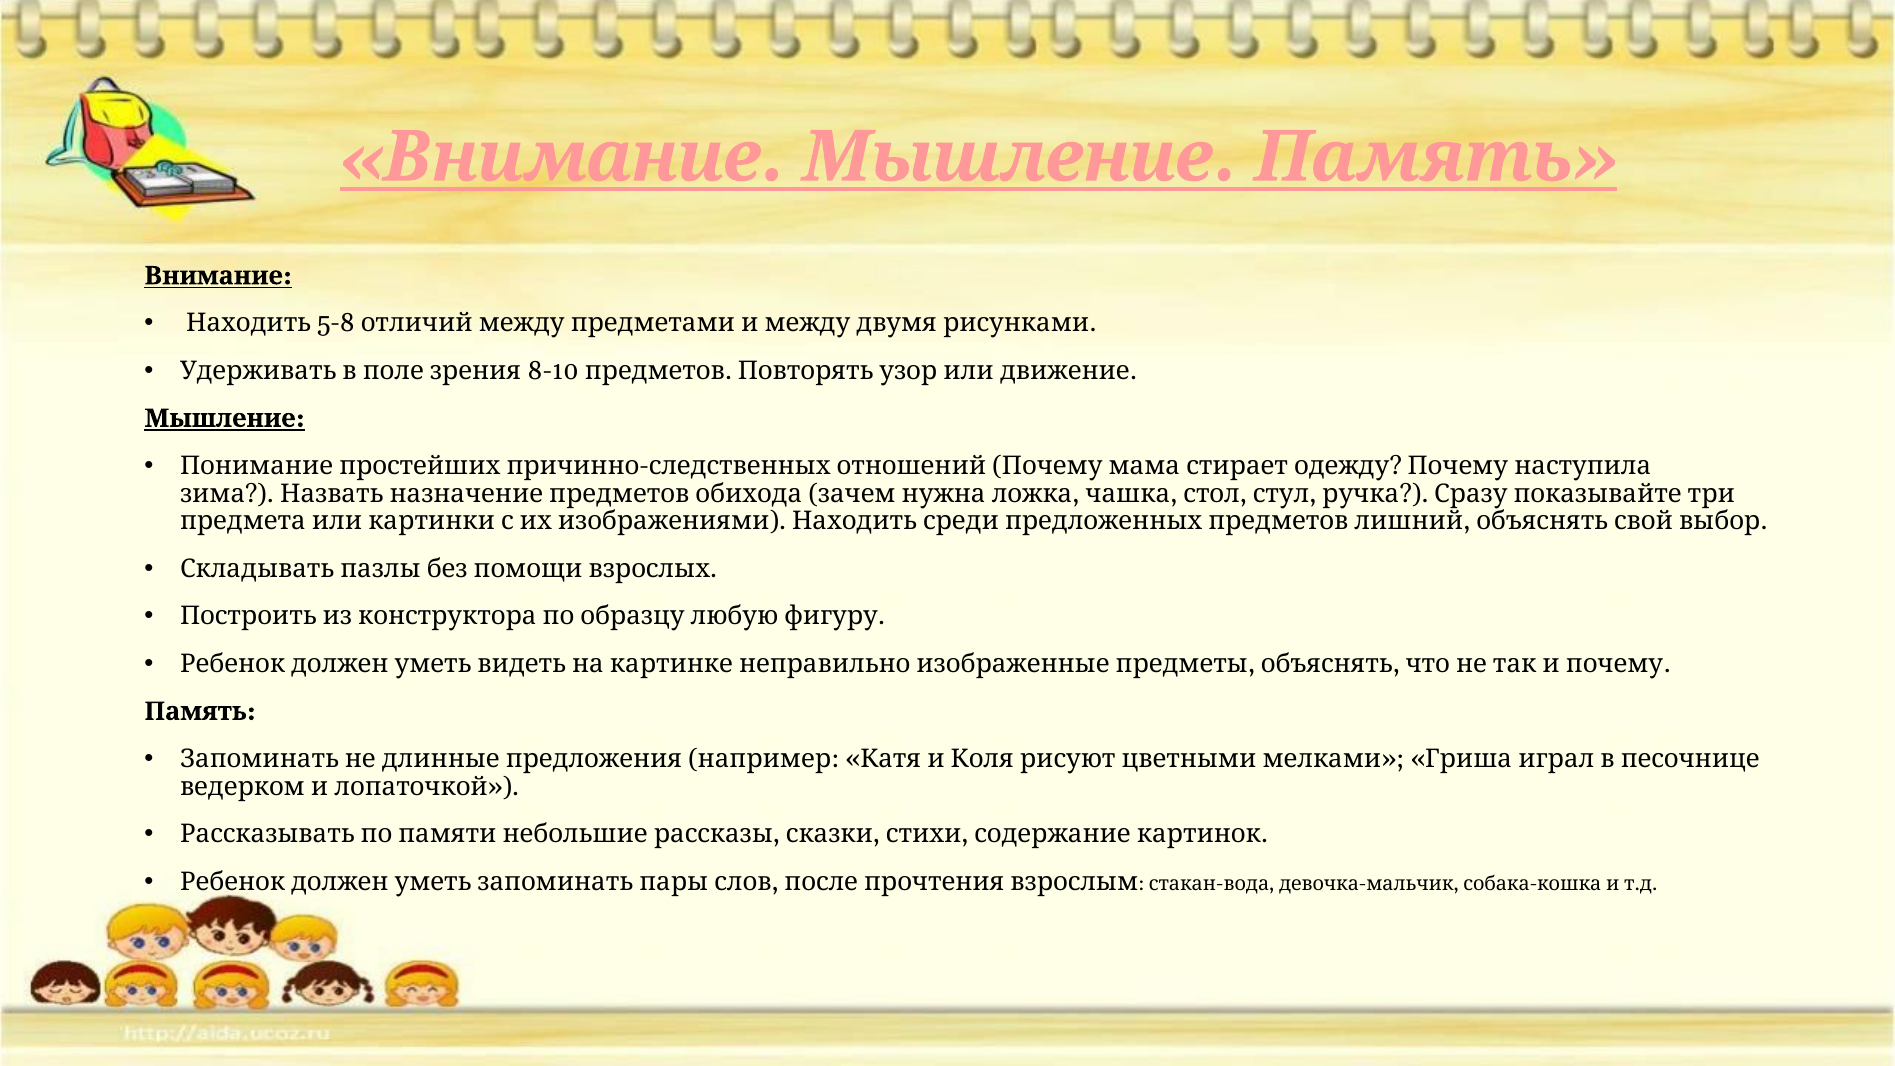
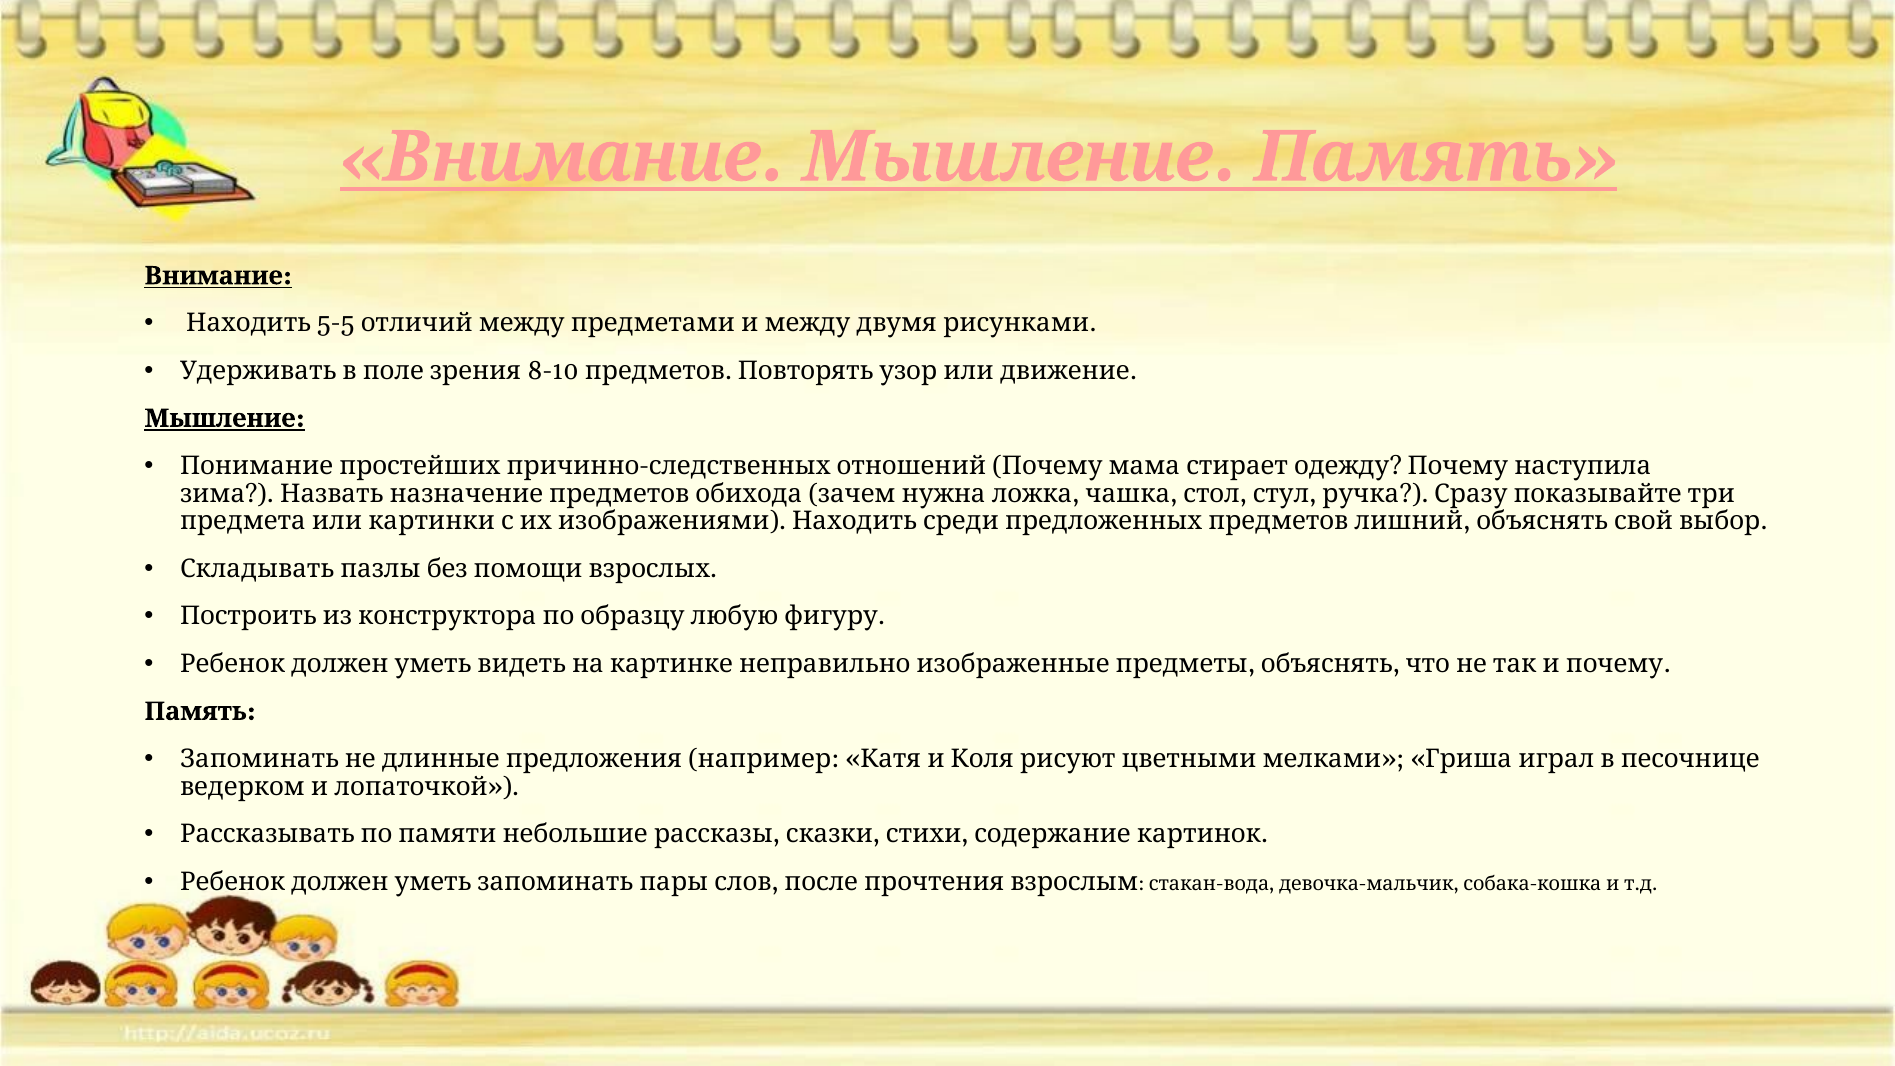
5-8: 5-8 -> 5-5
